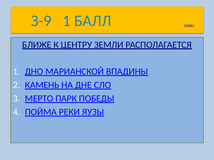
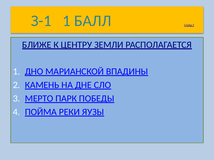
З-9: З-9 -> З-1
